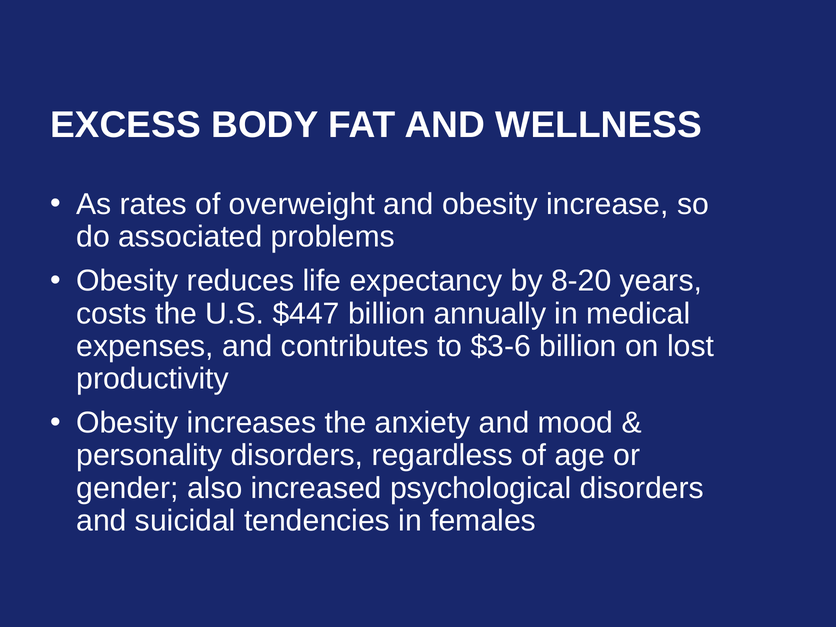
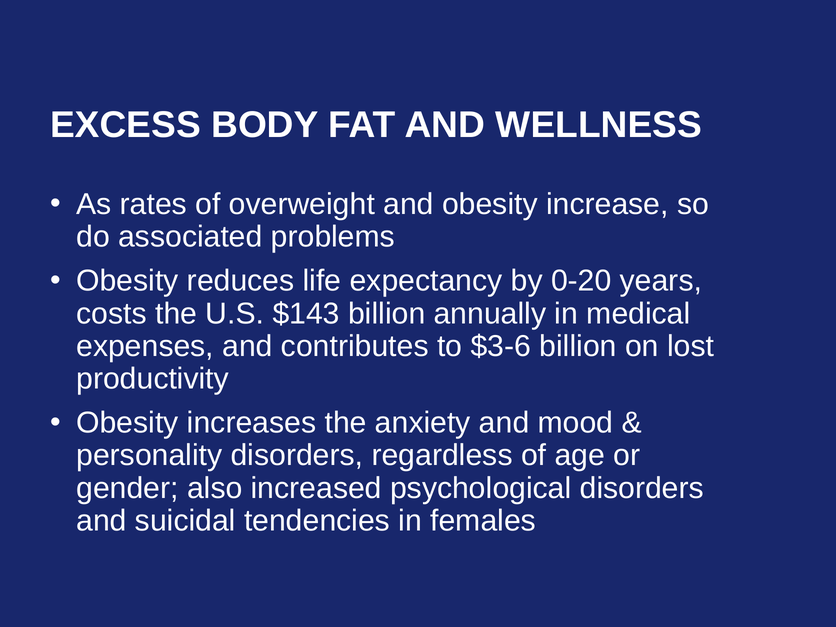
8-20: 8-20 -> 0-20
$447: $447 -> $143
